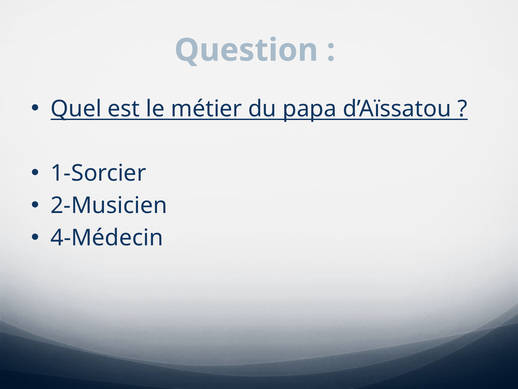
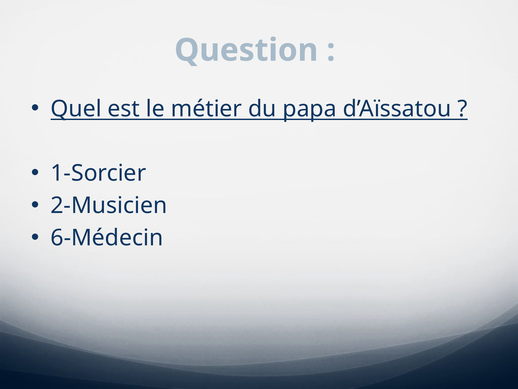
4-Médecin: 4-Médecin -> 6-Médecin
